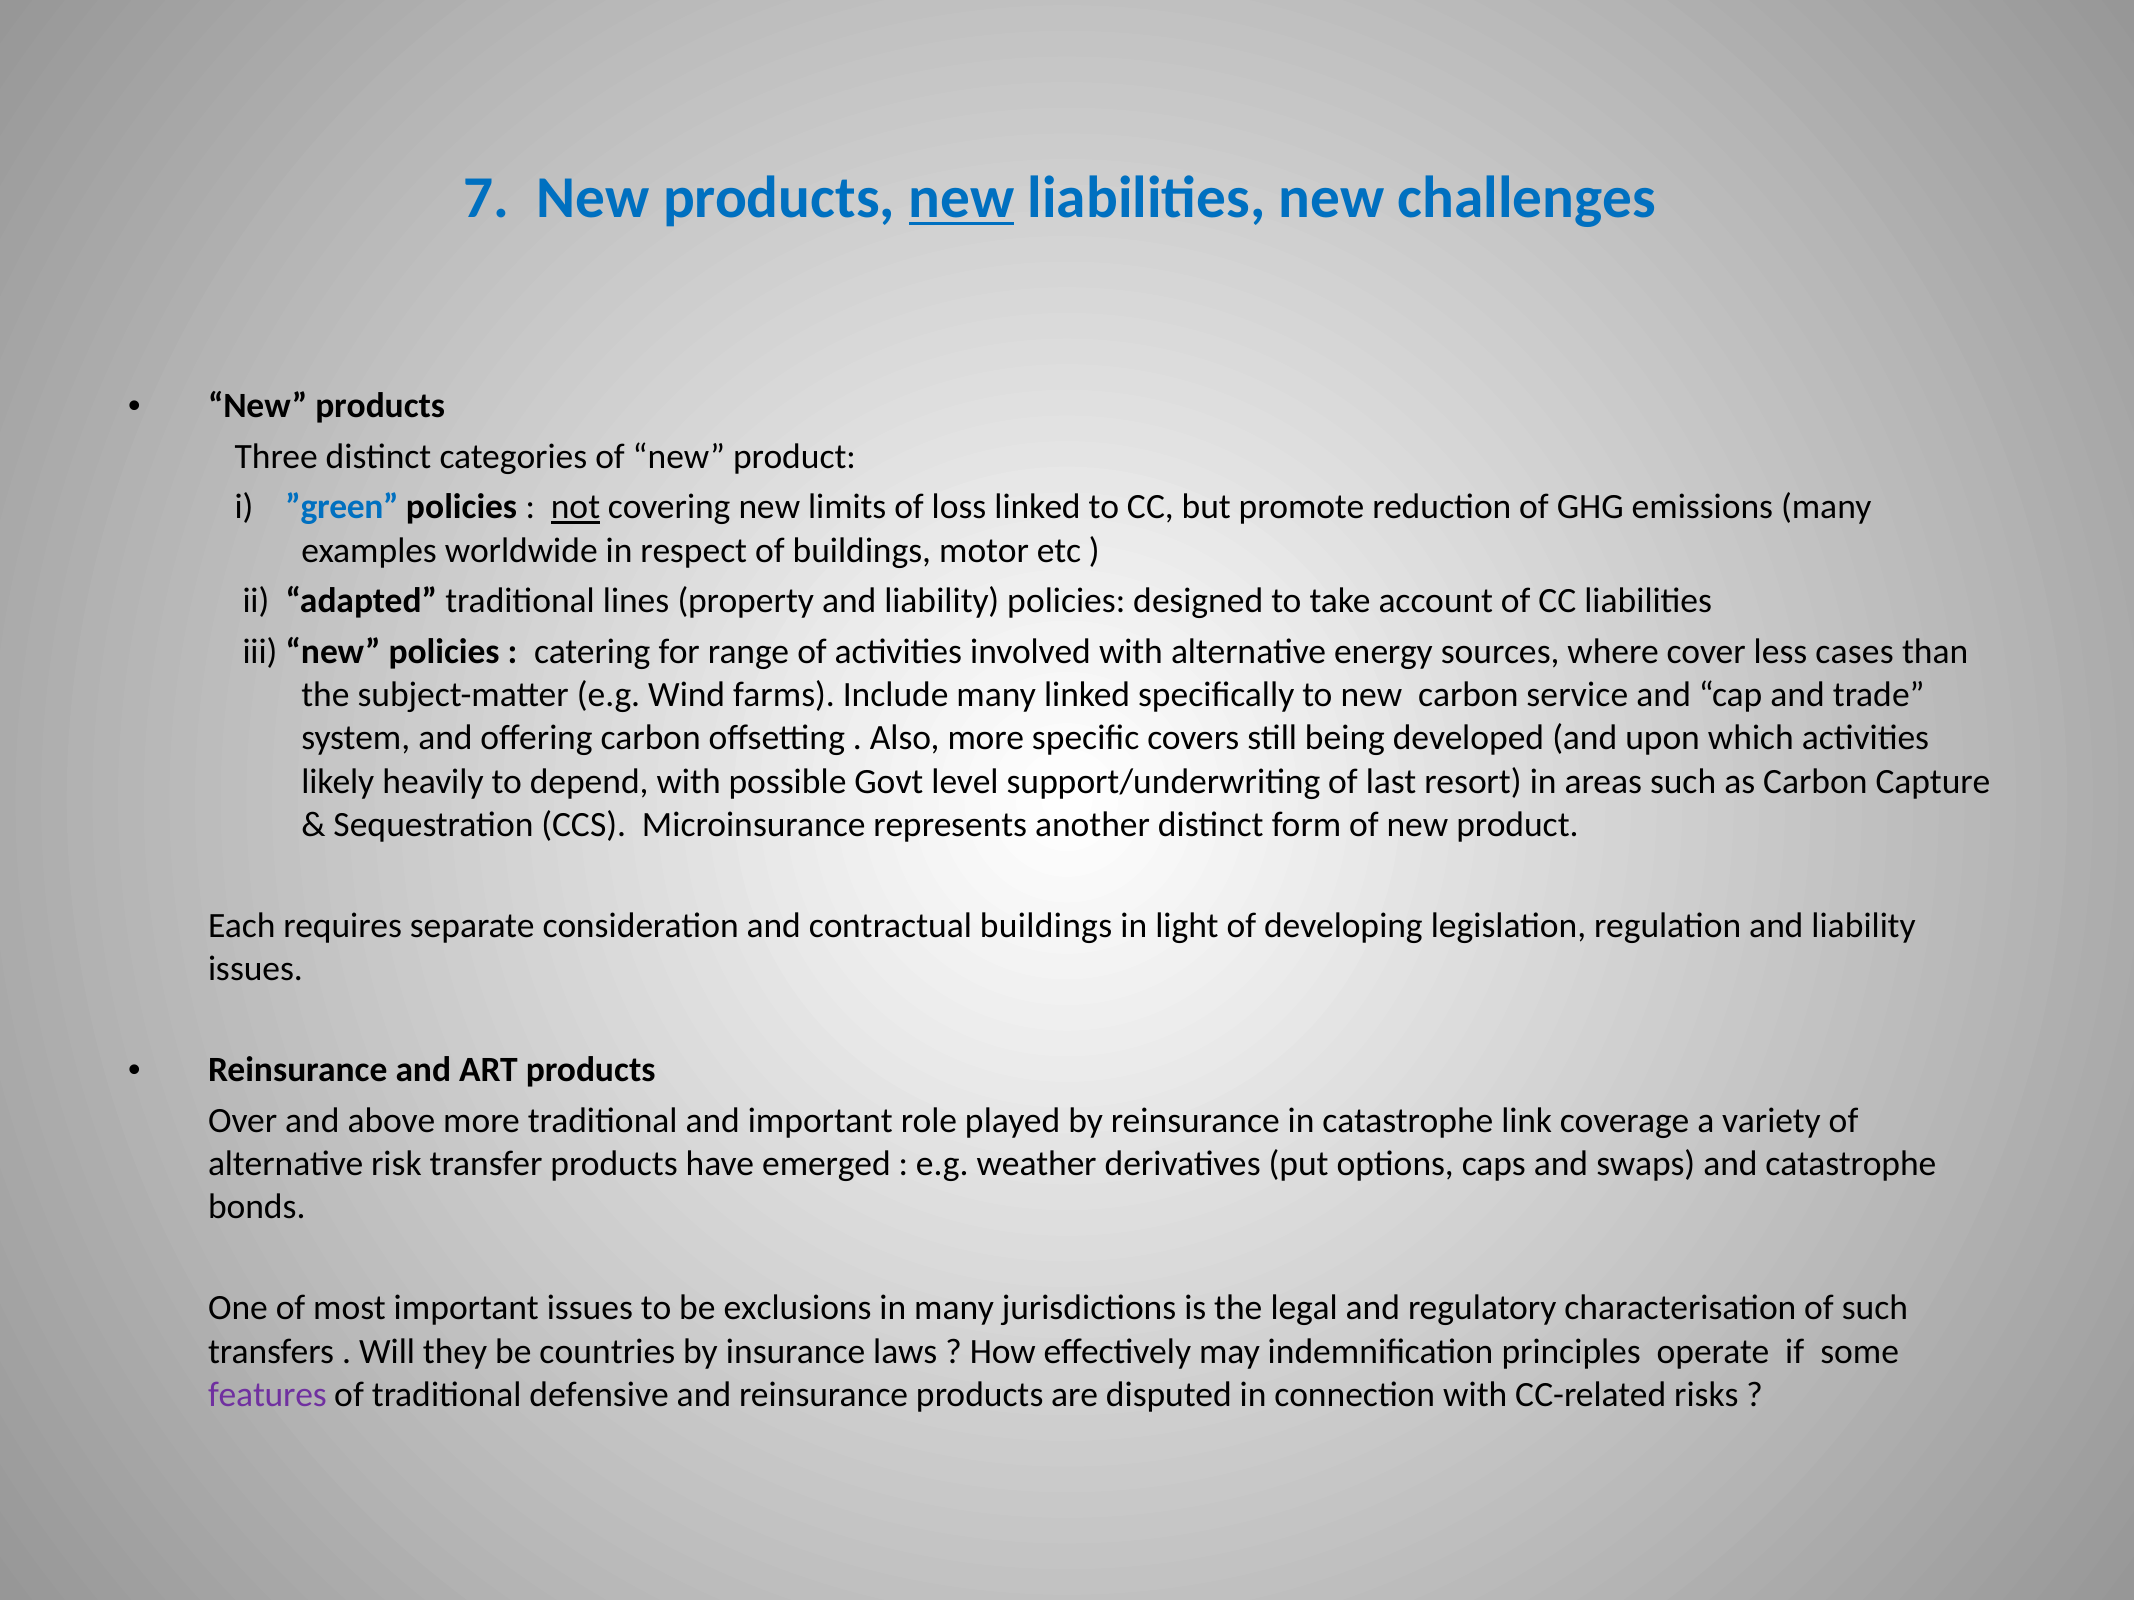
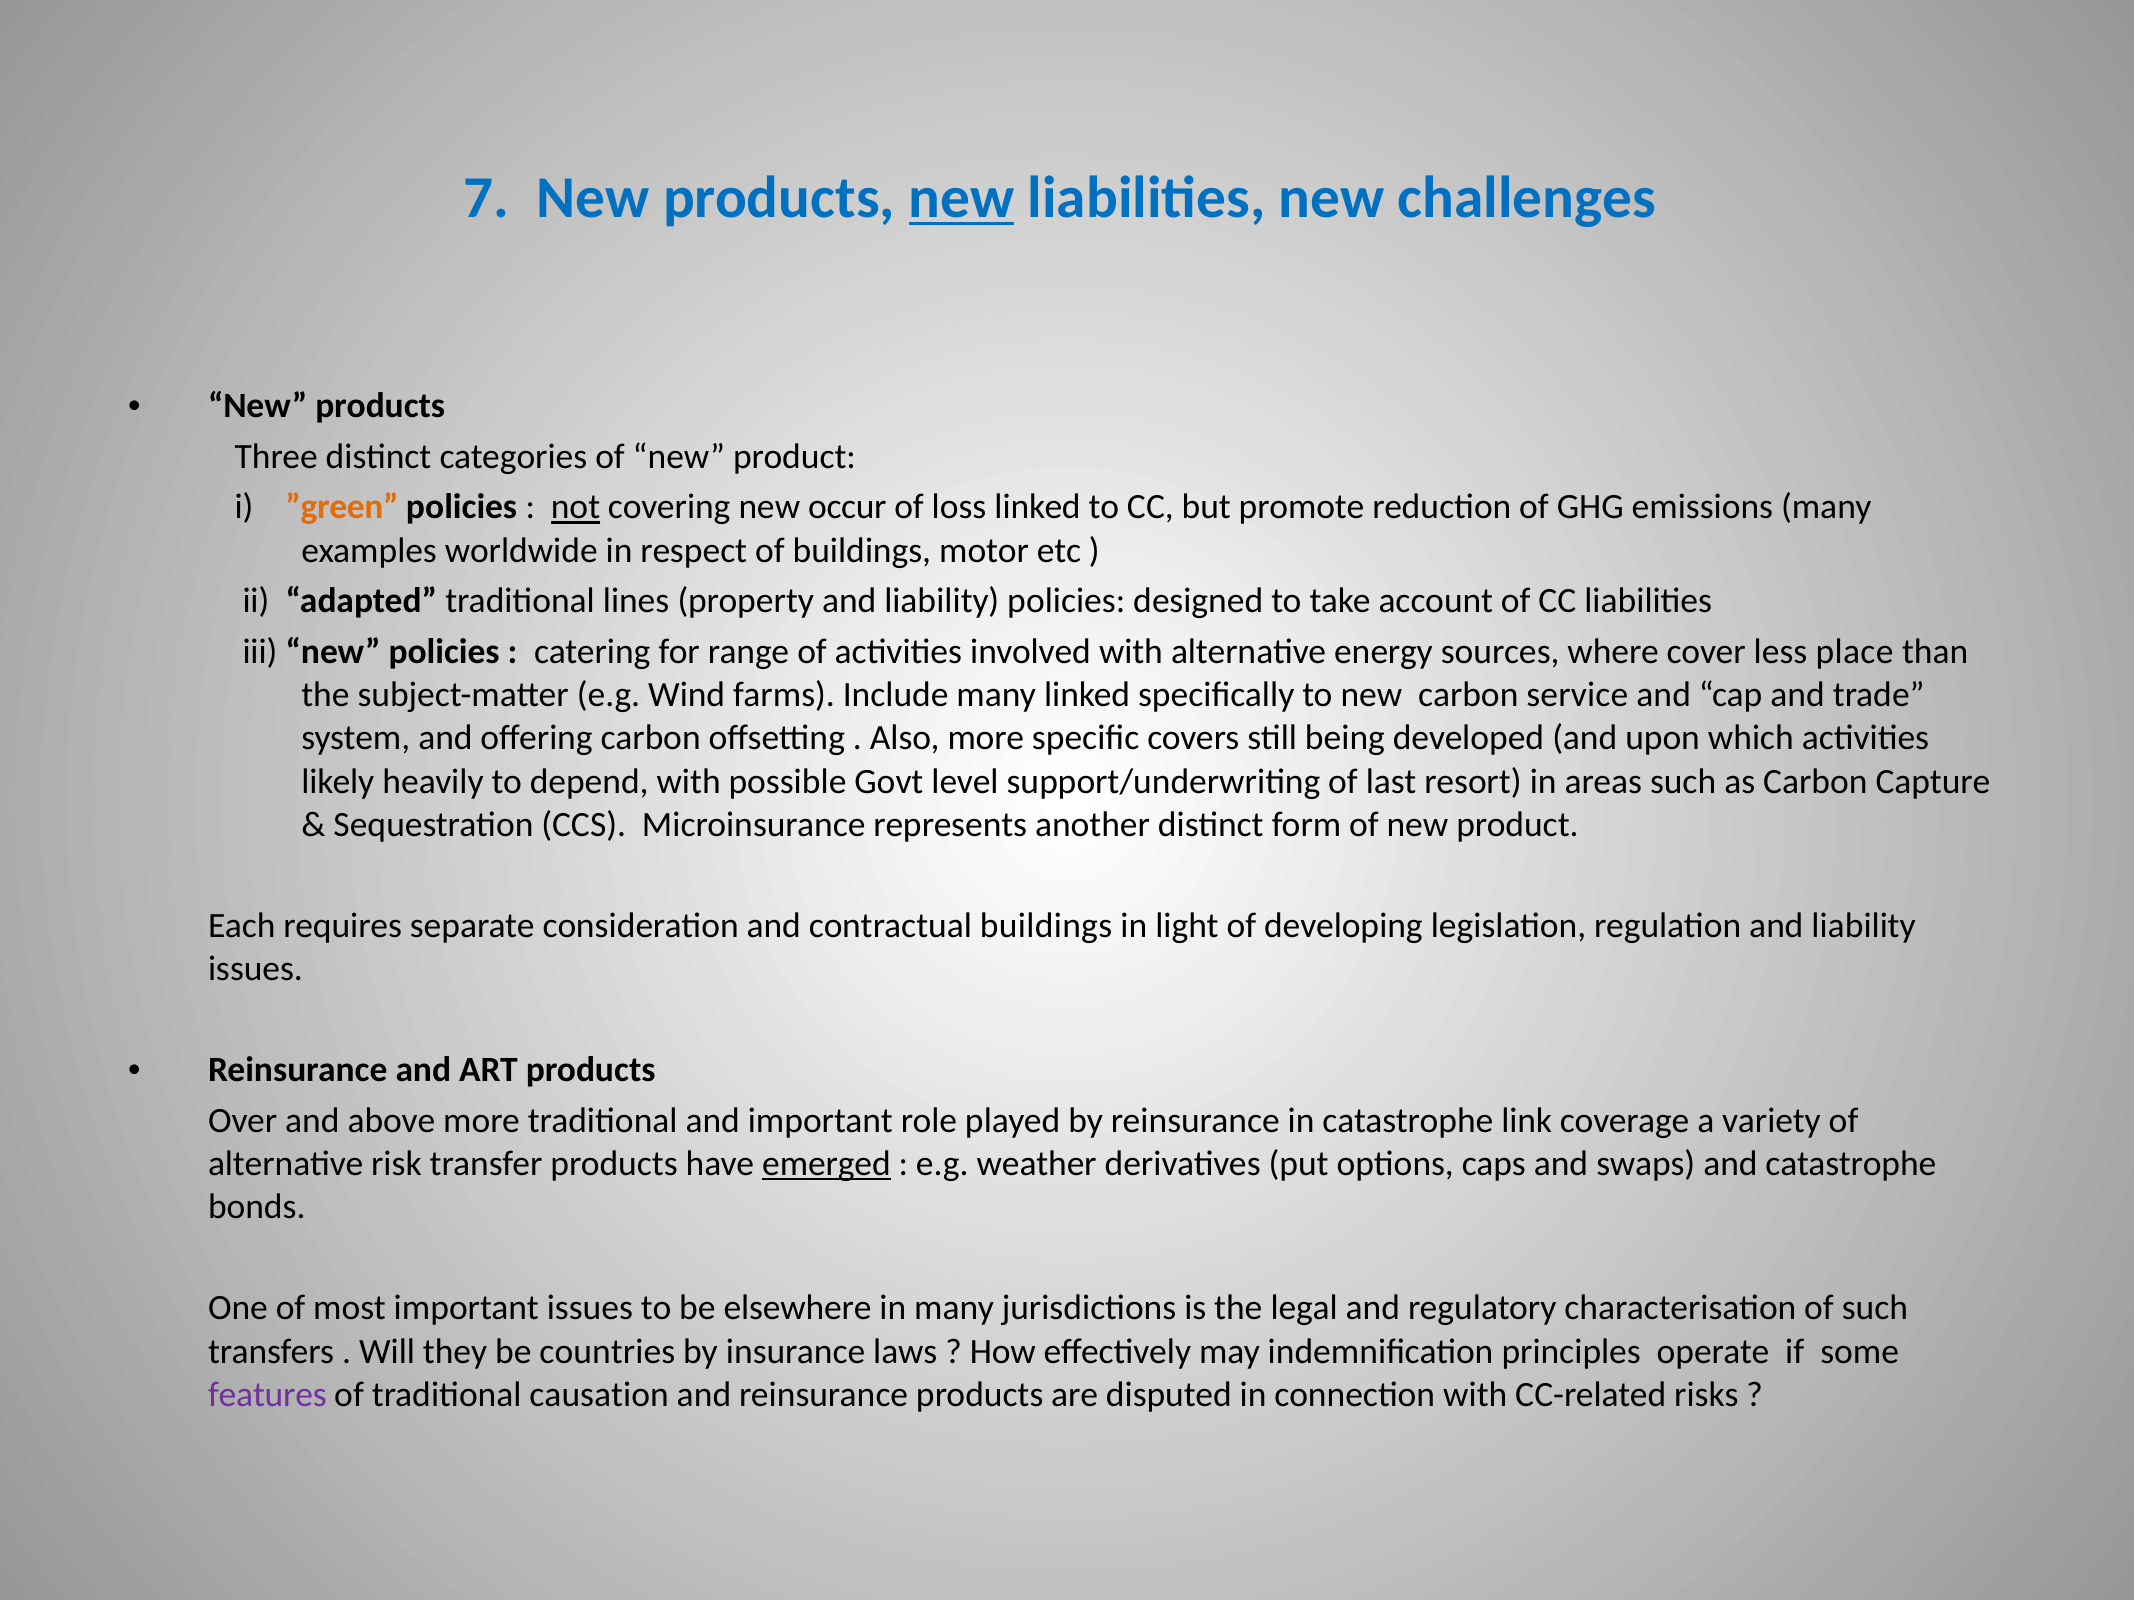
”green colour: blue -> orange
limits: limits -> occur
cases: cases -> place
emerged underline: none -> present
exclusions: exclusions -> elsewhere
defensive: defensive -> causation
